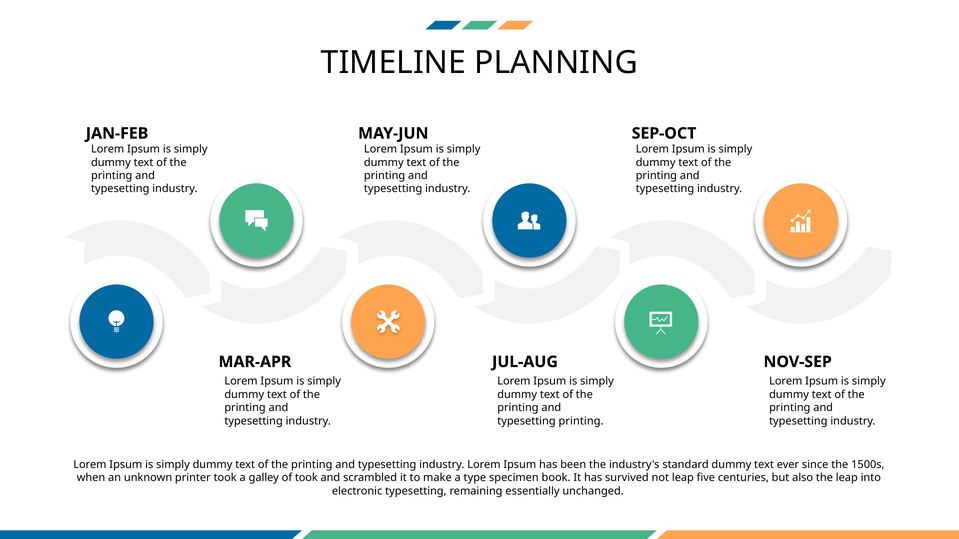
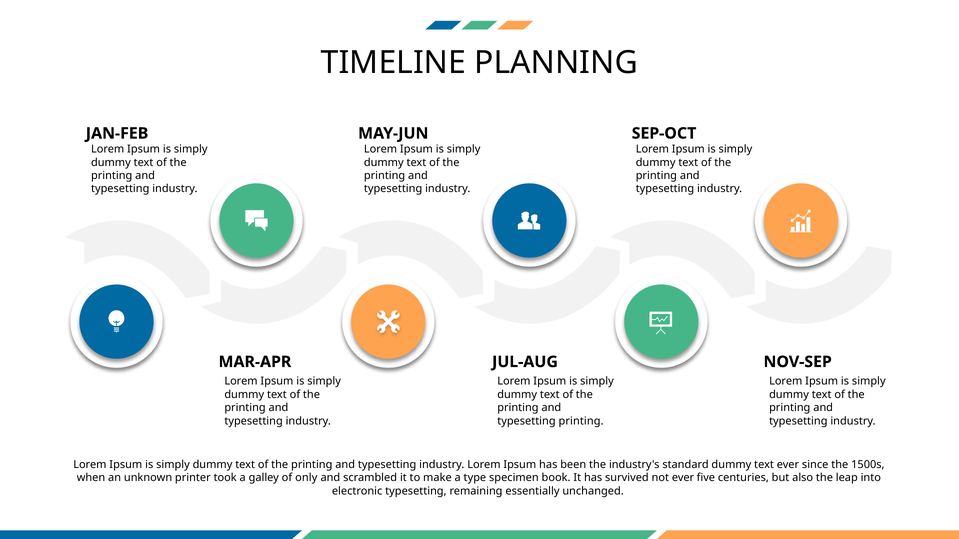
of took: took -> only
not leap: leap -> ever
